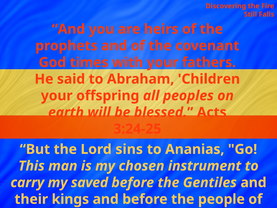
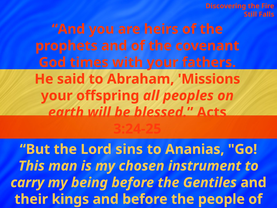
Children: Children -> Missions
saved: saved -> being
